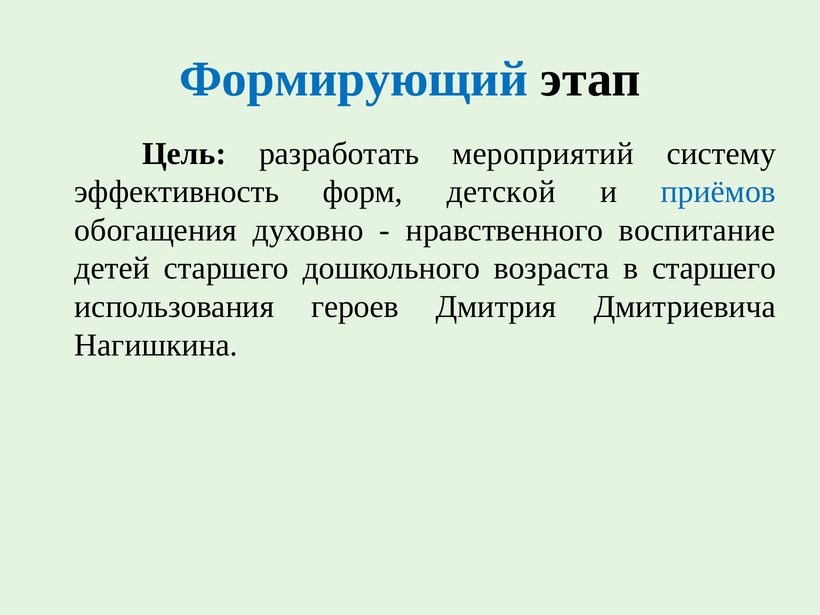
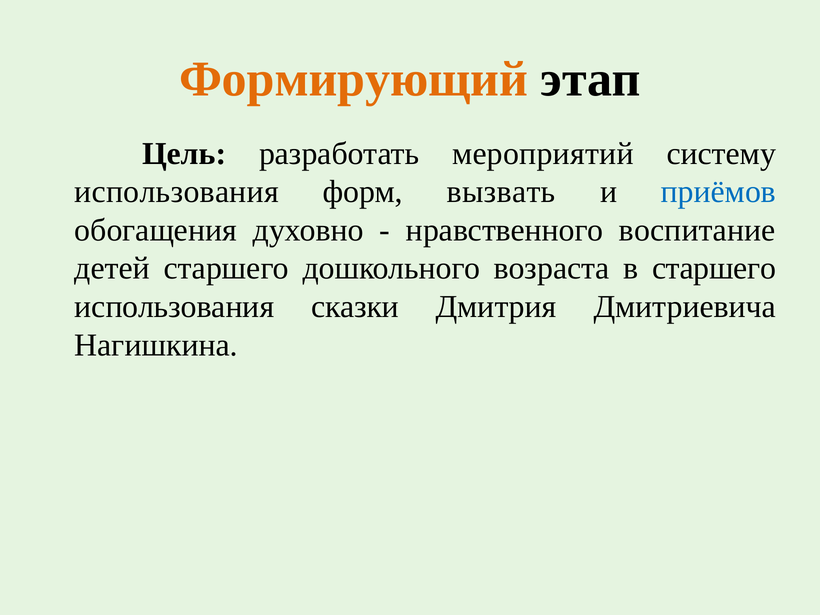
Формирующий colour: blue -> orange
эффективность at (177, 192): эффективность -> использования
детской: детской -> вызвать
героев: героев -> сказки
